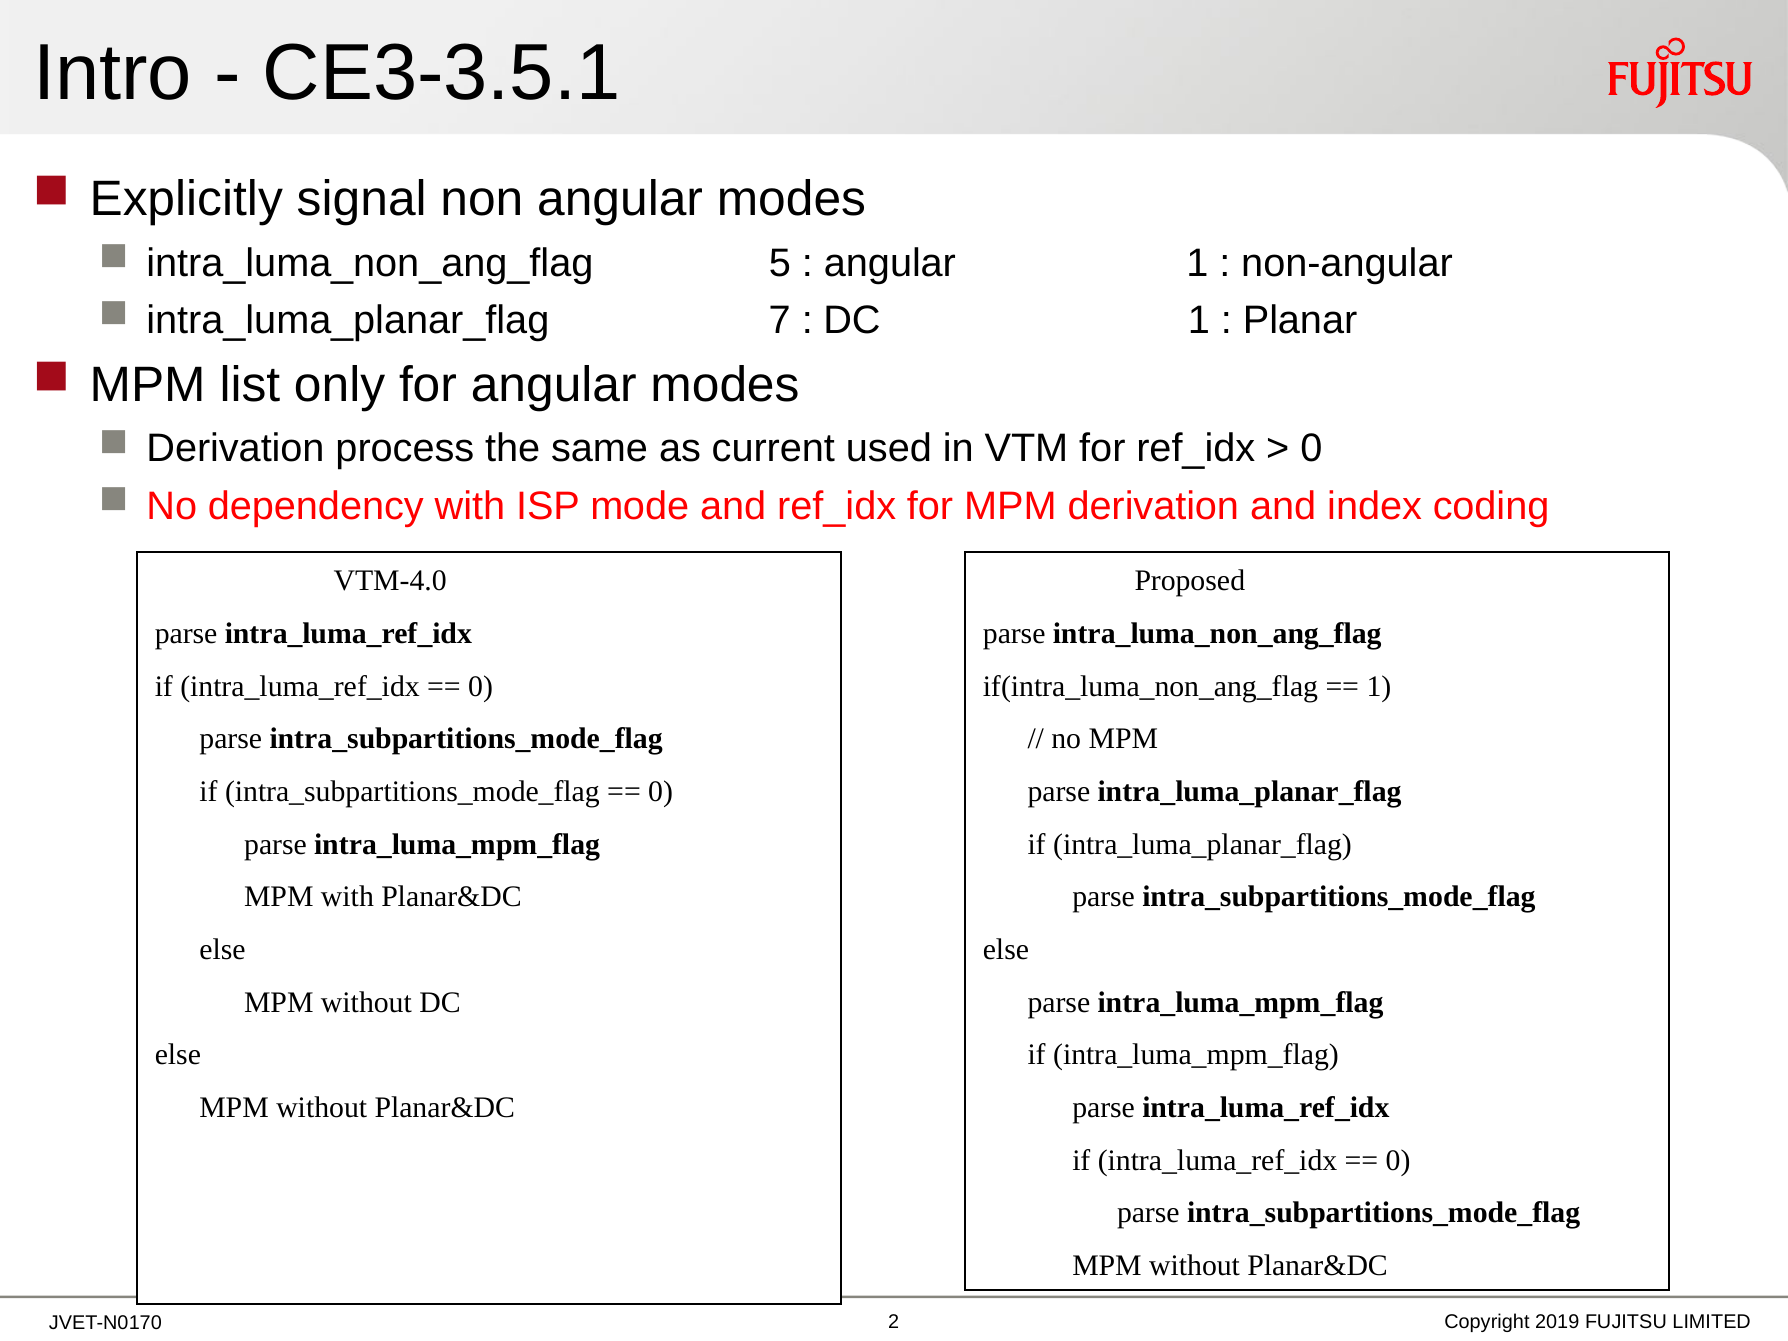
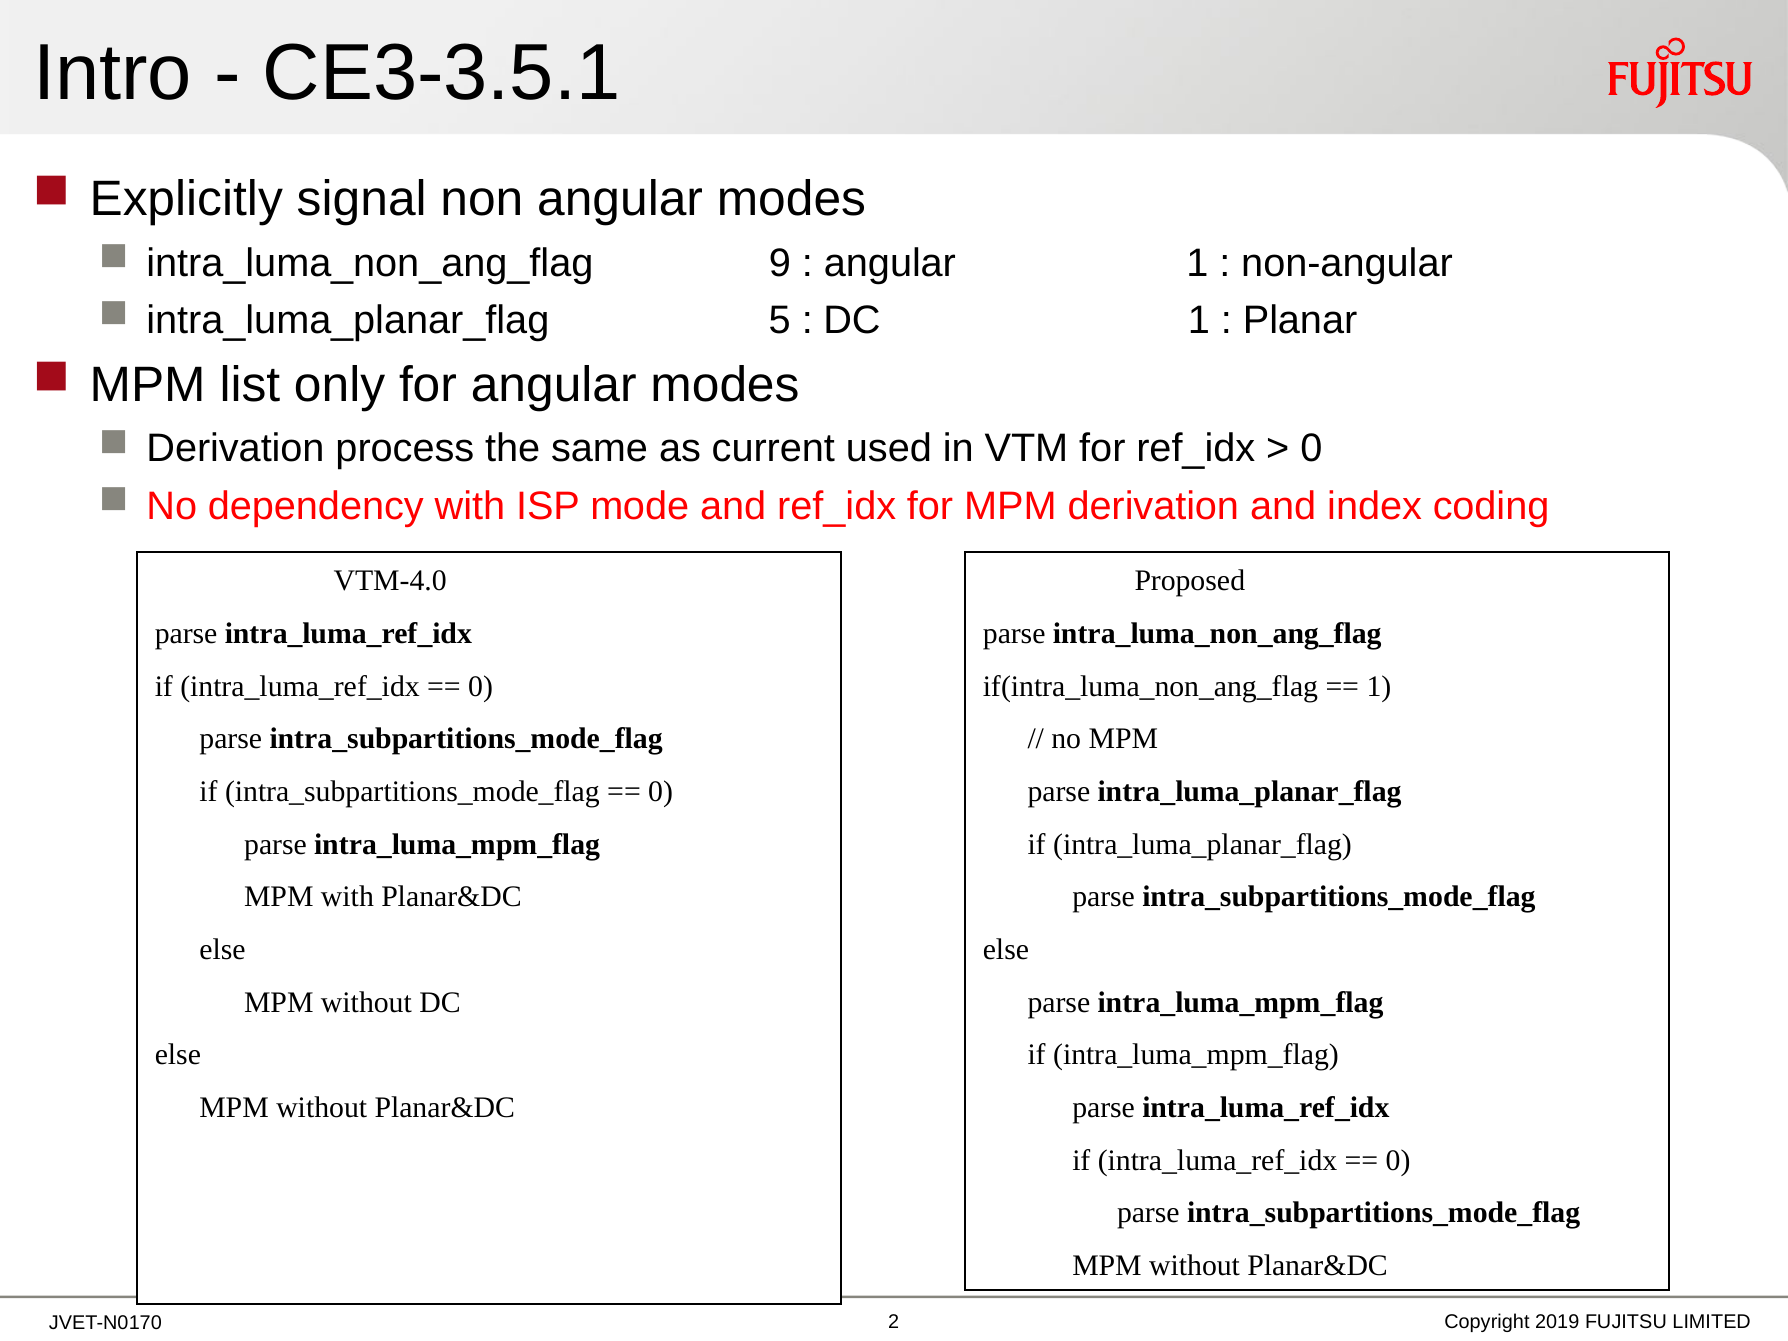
5: 5 -> 9
7: 7 -> 5
